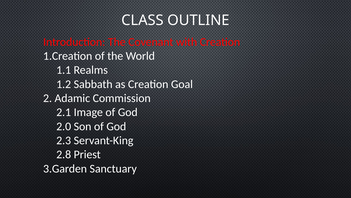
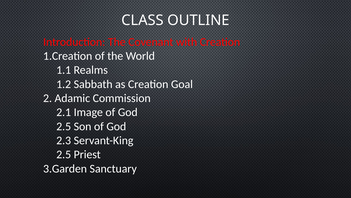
2.0 at (64, 126): 2.0 -> 2.5
2.8 at (64, 154): 2.8 -> 2.5
